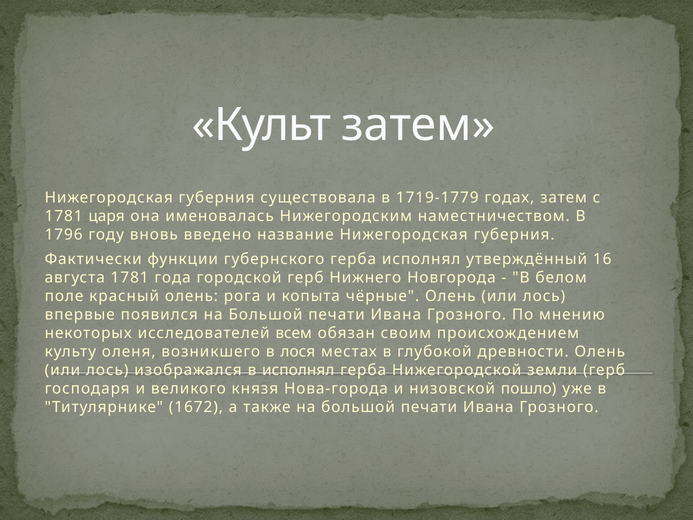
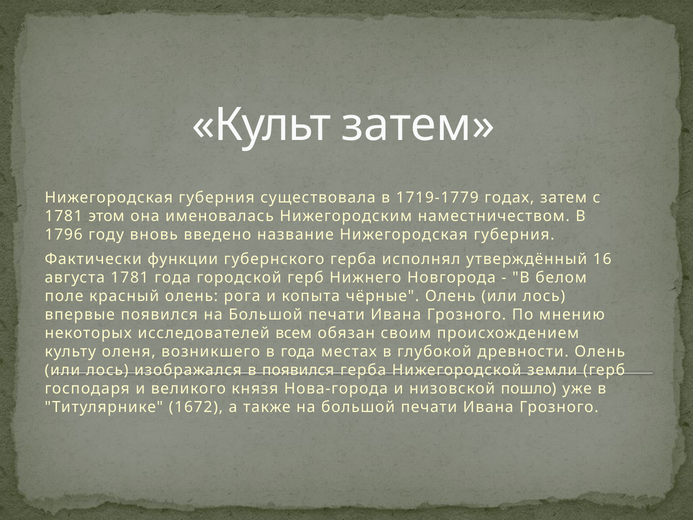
царя: царя -> этом
в лося: лося -> года
в исполнял: исполнял -> появился
